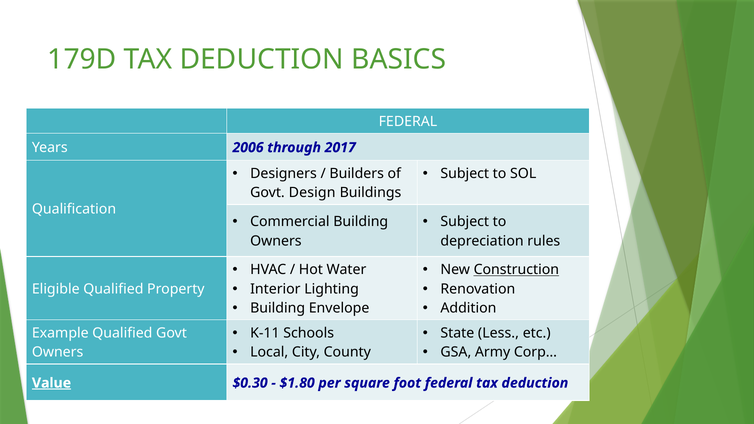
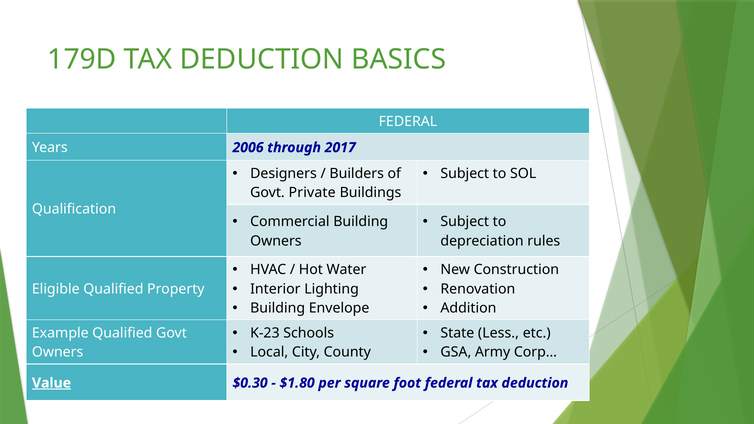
Design: Design -> Private
Construction underline: present -> none
K-11: K-11 -> K-23
